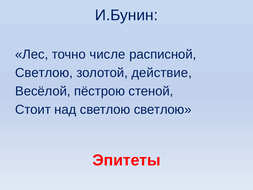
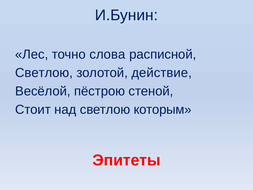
числе: числе -> слова
светлою светлою: светлою -> которым
